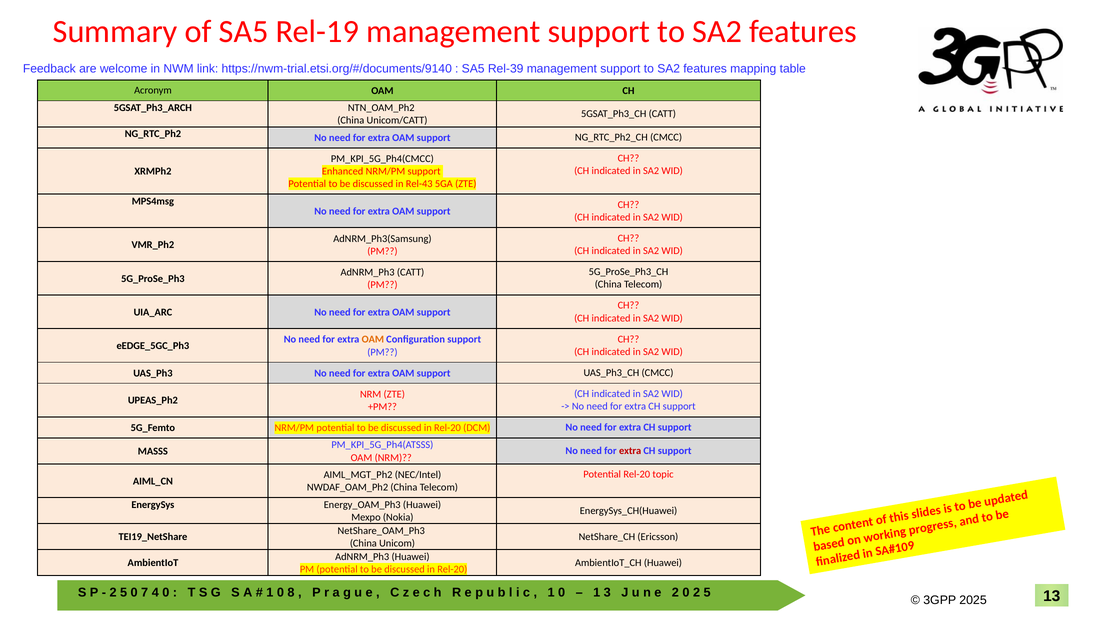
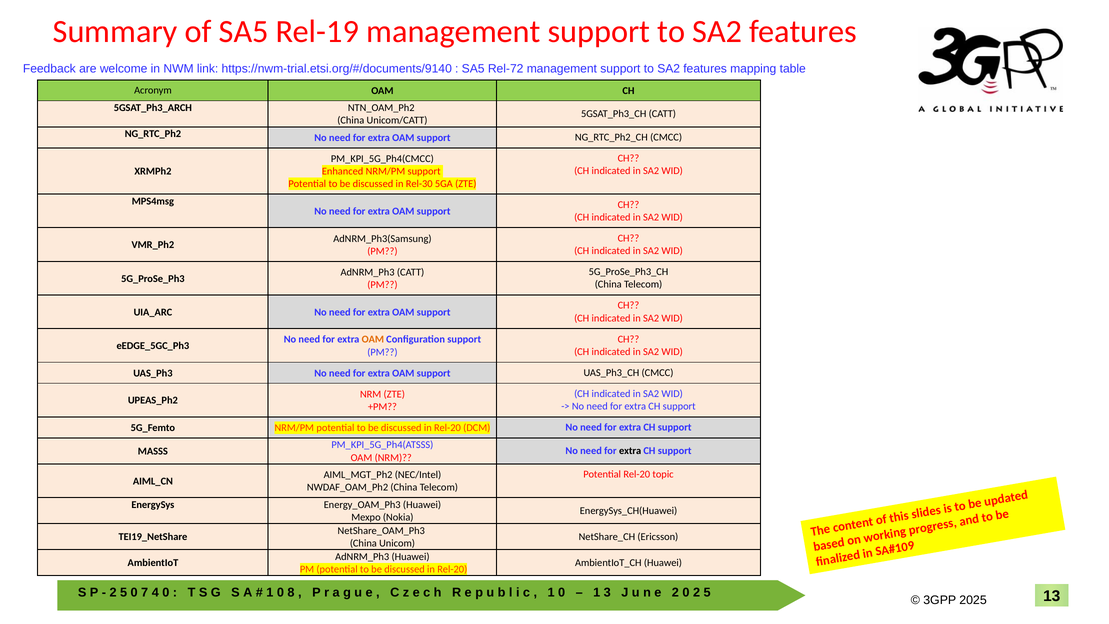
Rel-39: Rel-39 -> Rel-72
Rel-43: Rel-43 -> Rel-30
extra at (630, 451) colour: red -> black
